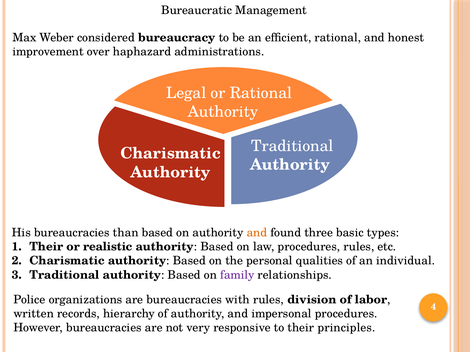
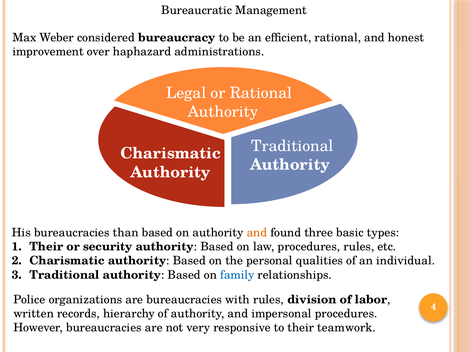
realistic: realistic -> security
family colour: purple -> blue
principles: principles -> teamwork
